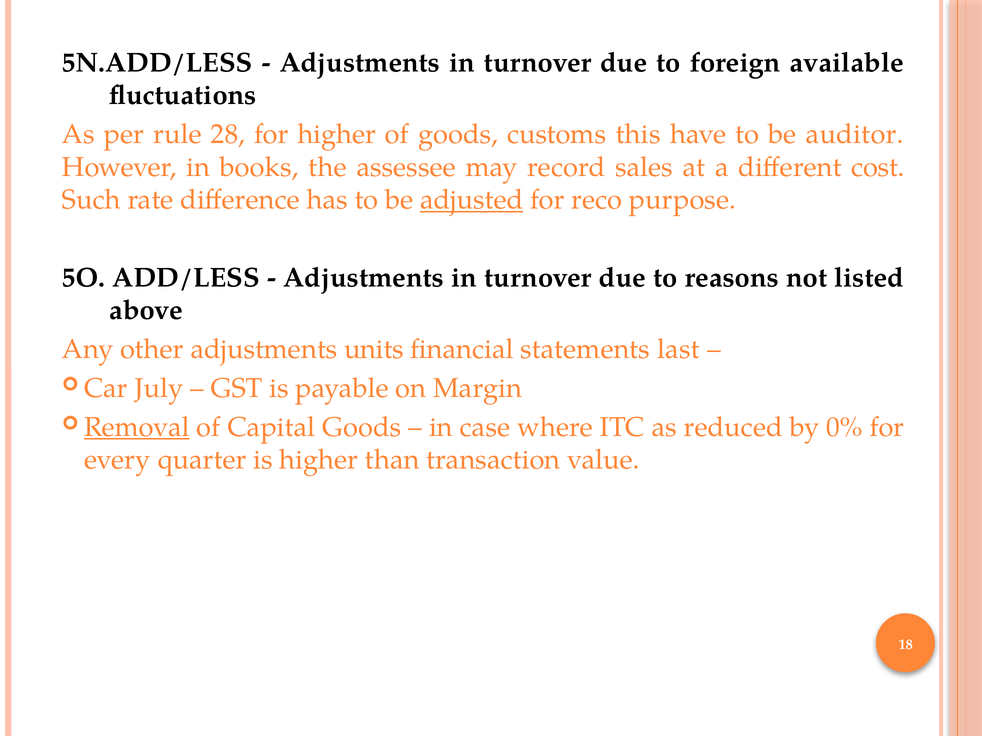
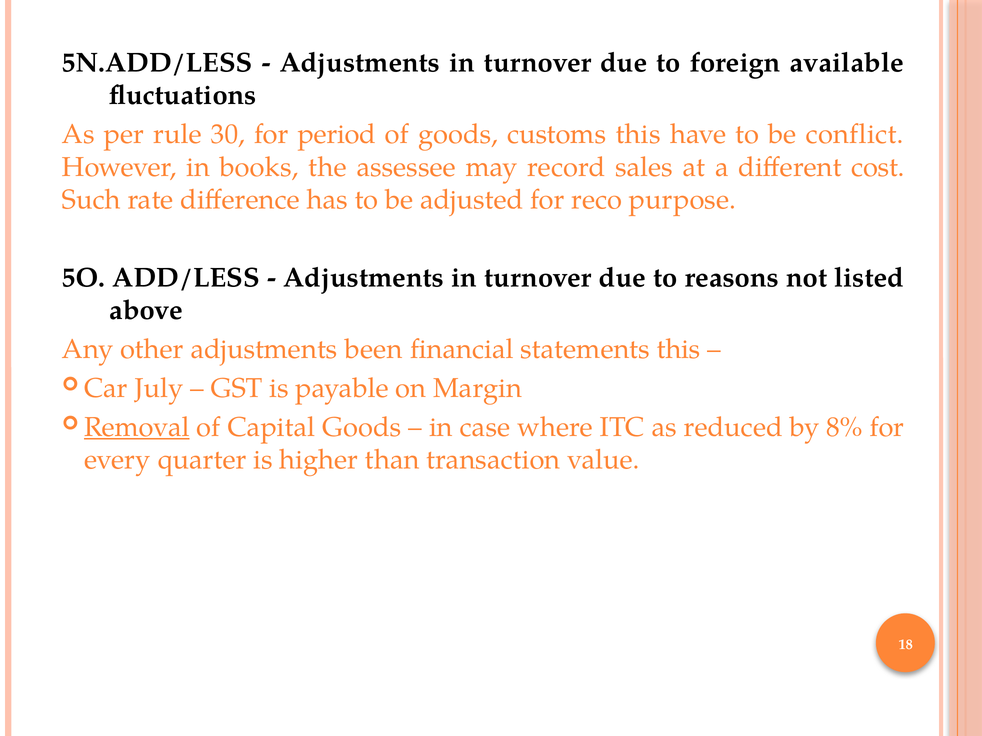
28: 28 -> 30
for higher: higher -> period
auditor: auditor -> conflict
adjusted underline: present -> none
units: units -> been
statements last: last -> this
0%: 0% -> 8%
